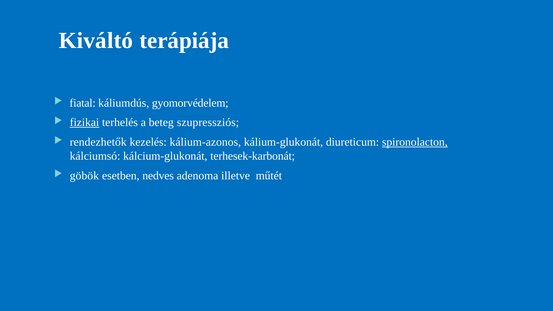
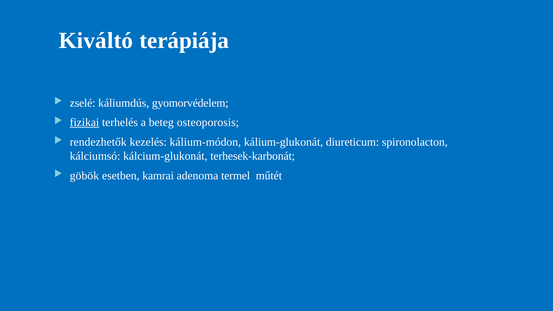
fiatal: fiatal -> zselé
szupressziós: szupressziós -> osteoporosis
kálium-azonos: kálium-azonos -> kálium-módon
spironolacton underline: present -> none
nedves: nedves -> kamrai
illetve: illetve -> termel
